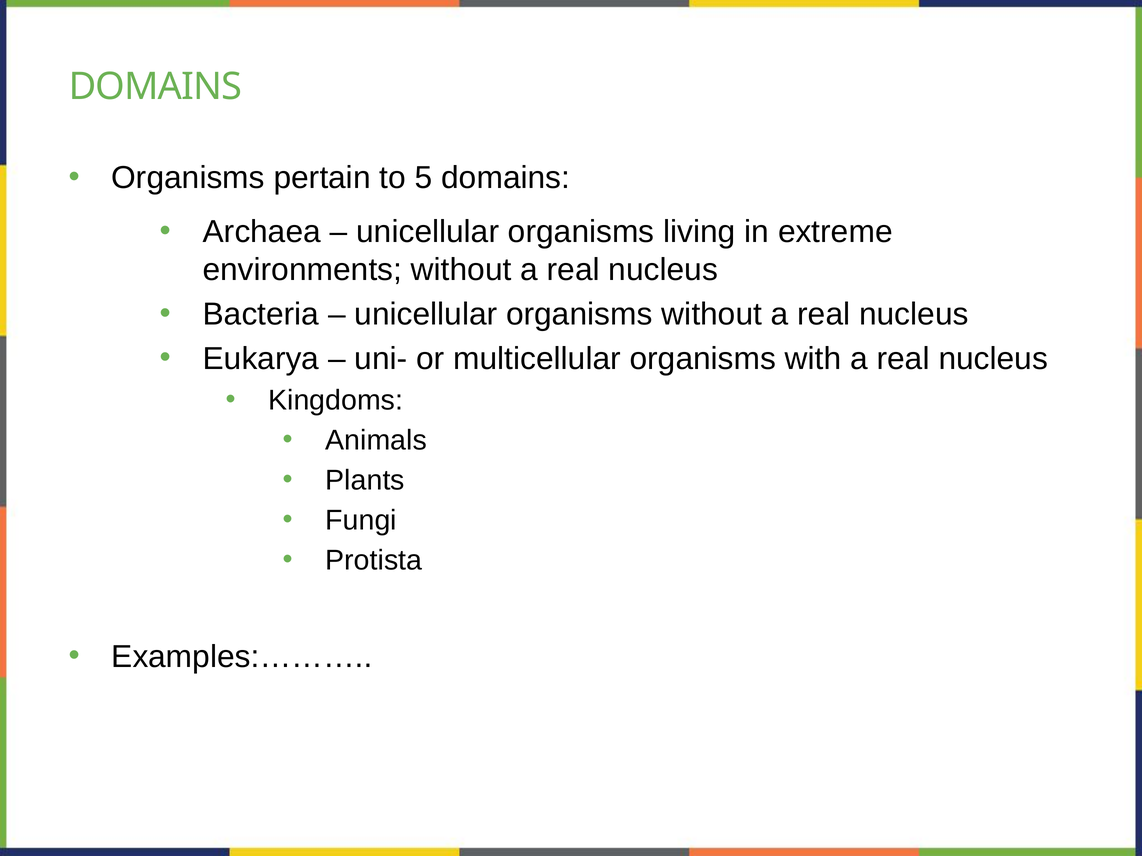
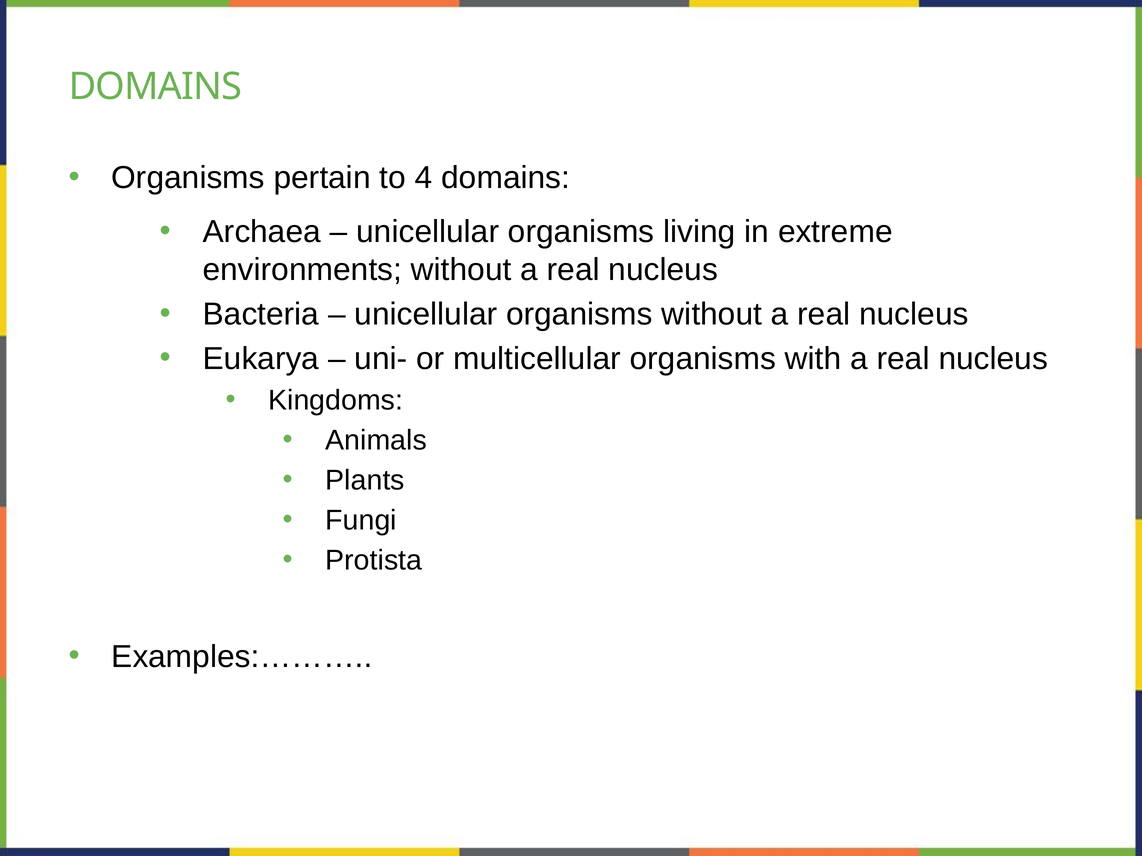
5: 5 -> 4
